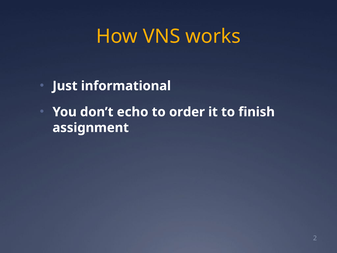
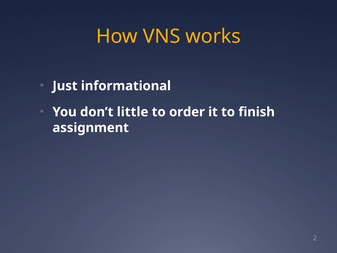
echo: echo -> little
